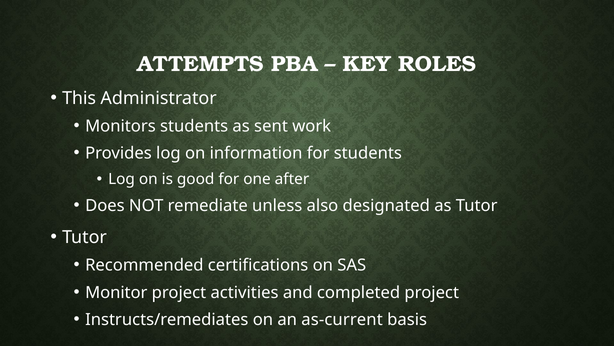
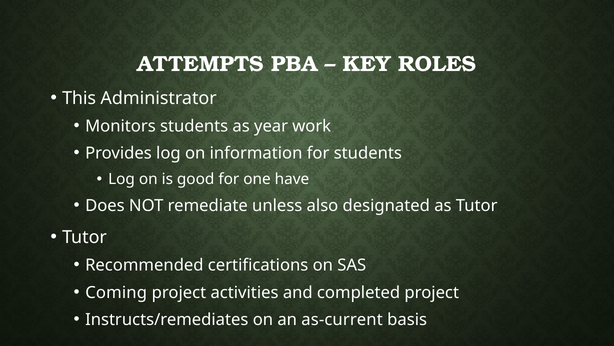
sent: sent -> year
after: after -> have
Monitor: Monitor -> Coming
